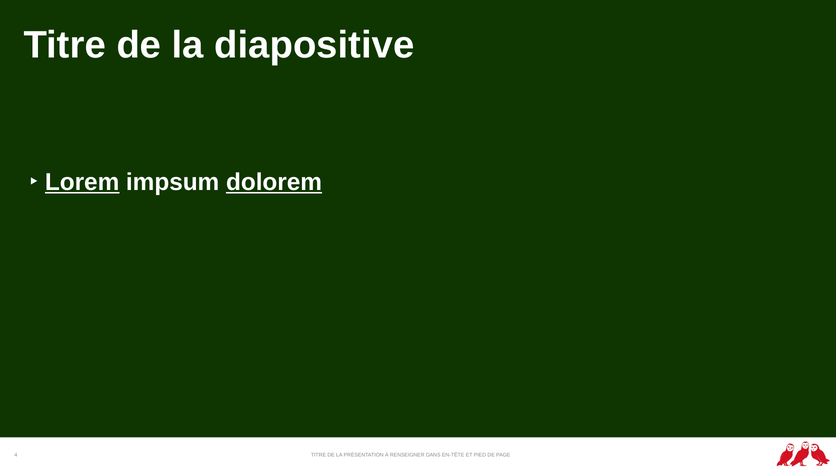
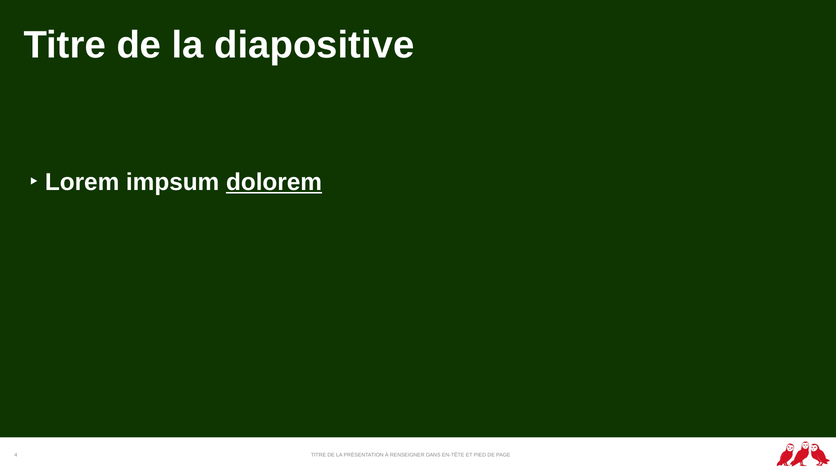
Lorem underline: present -> none
